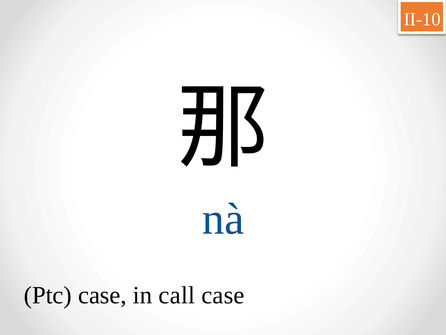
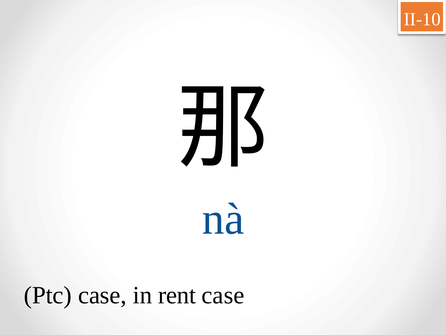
call: call -> rent
